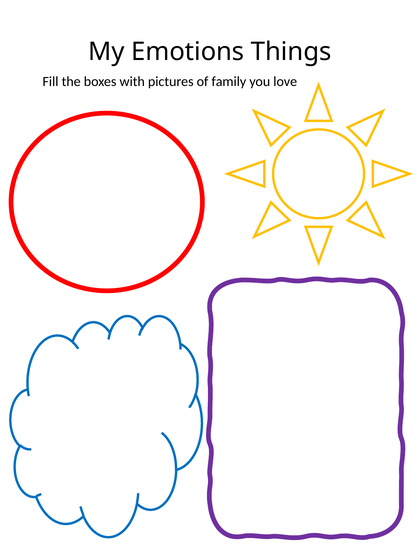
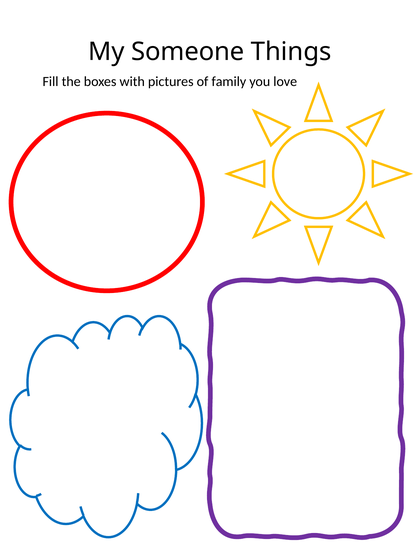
Emotions: Emotions -> Someone
